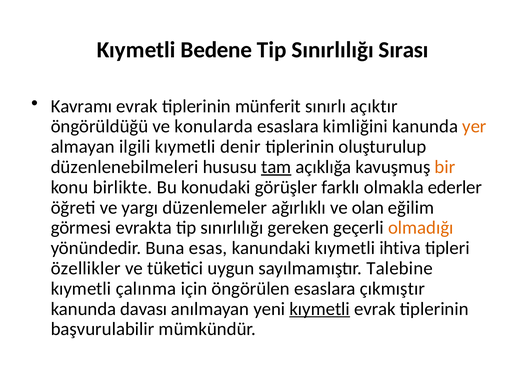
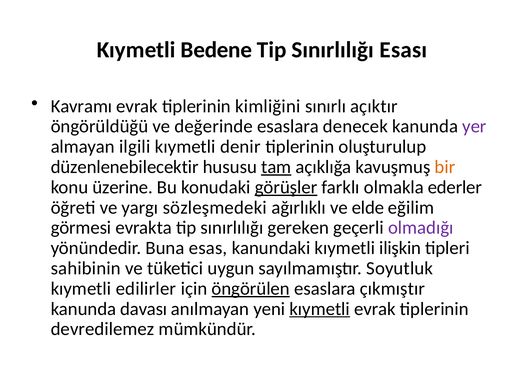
Sırası: Sırası -> Esası
münferit: münferit -> kimliğini
konularda: konularda -> değerinde
kimliğini: kimliğini -> denecek
yer colour: orange -> purple
düzenlenebilmeleri: düzenlenebilmeleri -> düzenlenebilecektir
birlikte: birlikte -> üzerine
görüşler underline: none -> present
düzenlemeler: düzenlemeler -> sözleşmedeki
olan: olan -> elde
olmadığı colour: orange -> purple
ihtiva: ihtiva -> ilişkin
özellikler: özellikler -> sahibinin
Talebine: Talebine -> Soyutluk
çalınma: çalınma -> edilirler
öngörülen underline: none -> present
başvurulabilir: başvurulabilir -> devredilemez
